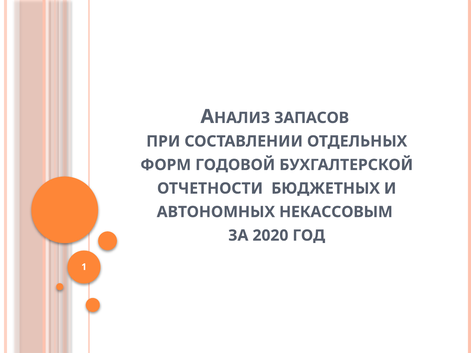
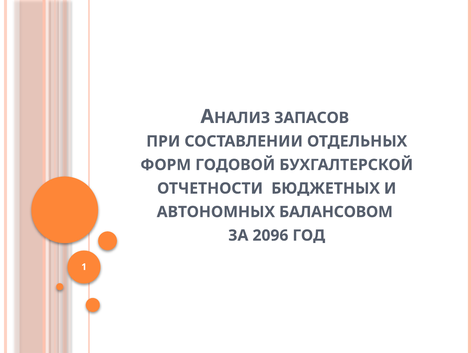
НЕКАССОВЫМ: НЕКАССОВЫМ -> БАЛАНСОВОМ
2020: 2020 -> 2096
